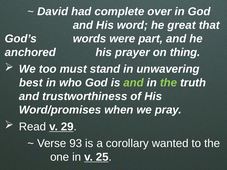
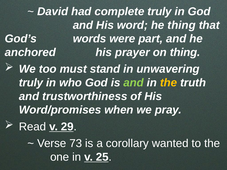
complete over: over -> truly
he great: great -> thing
best at (31, 83): best -> truly
the at (169, 83) colour: light green -> yellow
93: 93 -> 73
